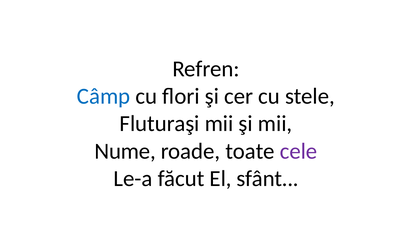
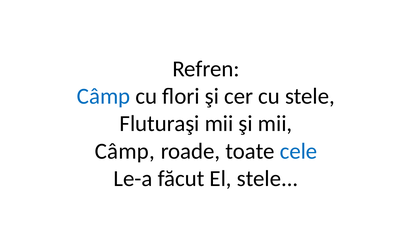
Nume at (125, 151): Nume -> Câmp
cele colour: purple -> blue
El sfânt: sfânt -> stele
